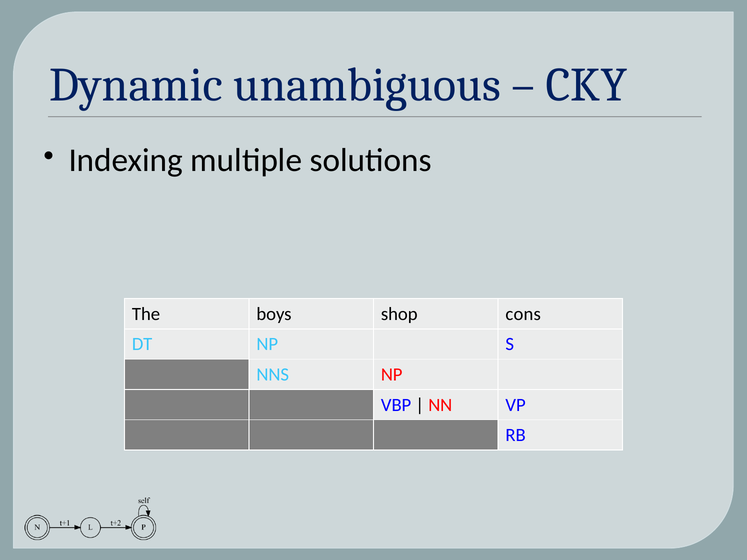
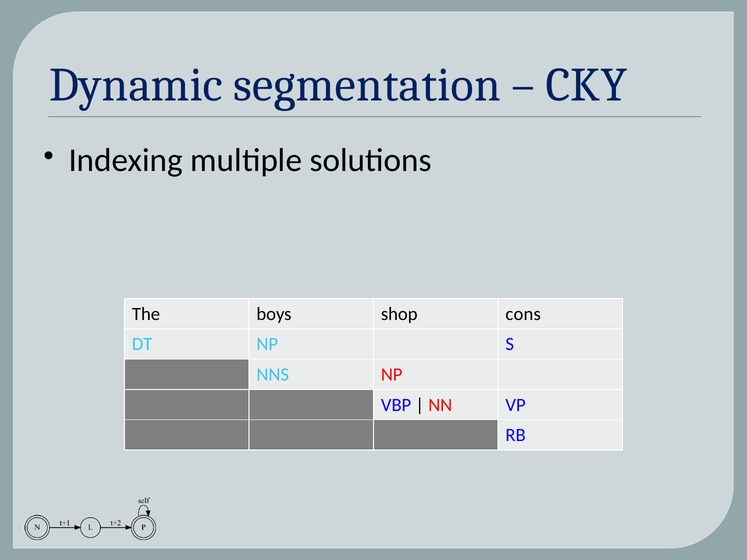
unambiguous: unambiguous -> segmentation
